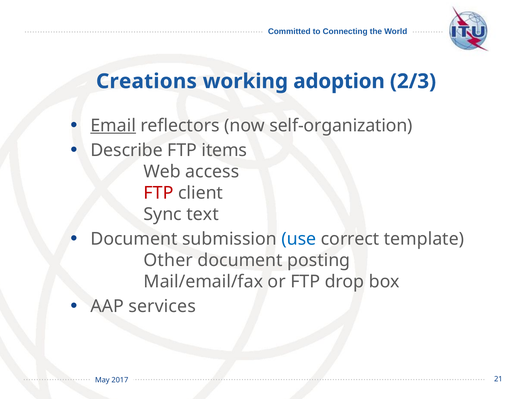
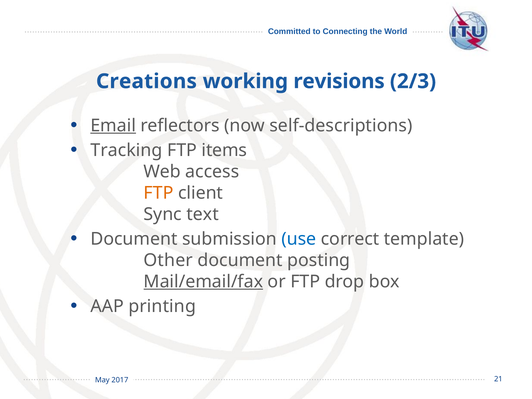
adoption: adoption -> revisions
self-organization: self-organization -> self-descriptions
Describe: Describe -> Tracking
FTP at (159, 193) colour: red -> orange
Mail/email/fax underline: none -> present
services: services -> printing
